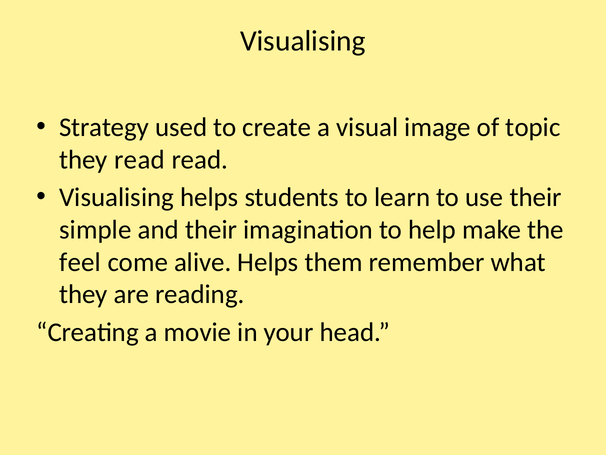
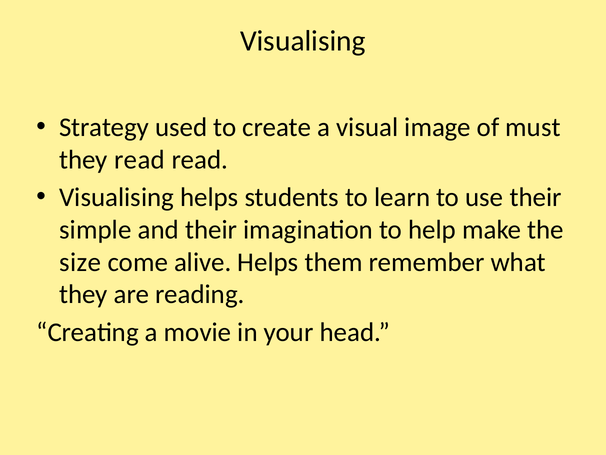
topic: topic -> must
feel: feel -> size
